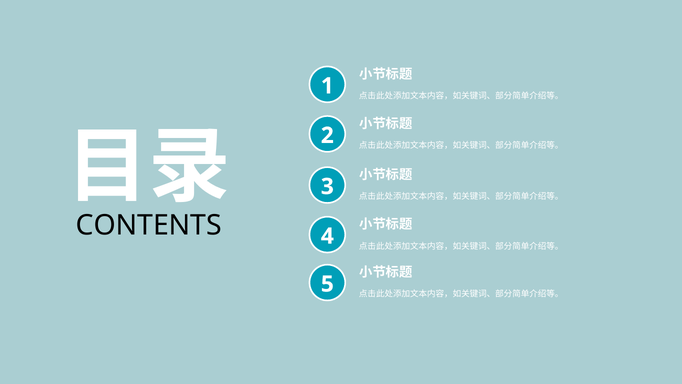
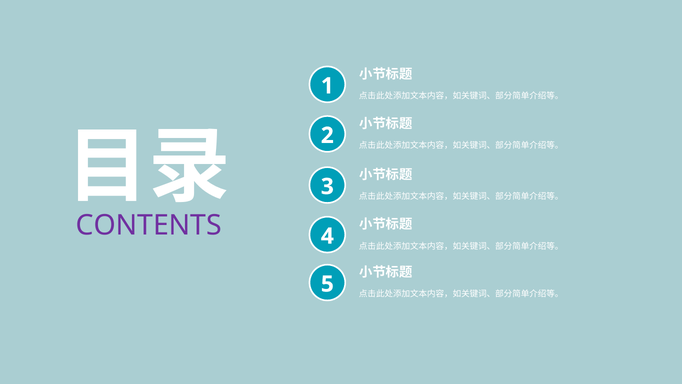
CONTENTS colour: black -> purple
